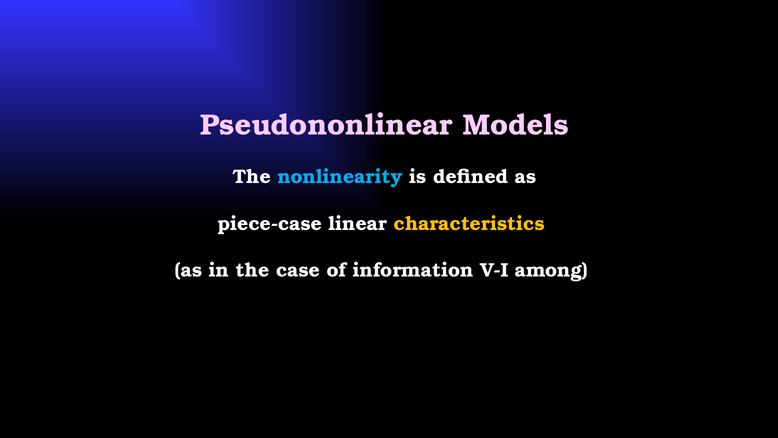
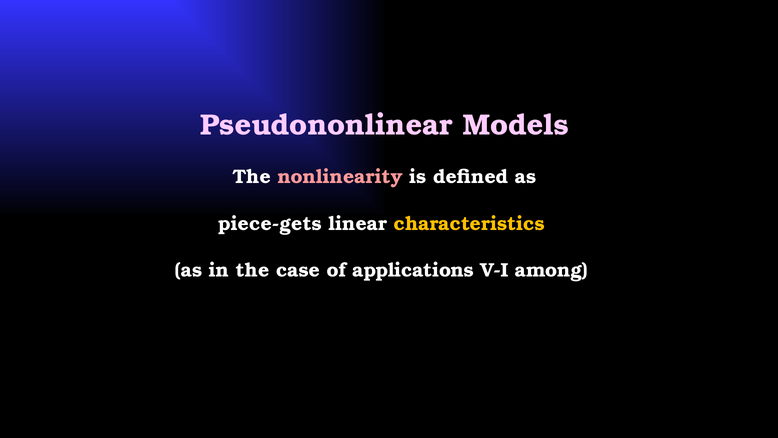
nonlinearity colour: light blue -> pink
piece-case: piece-case -> piece-gets
information: information -> applications
